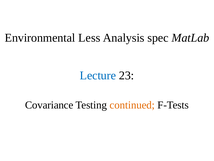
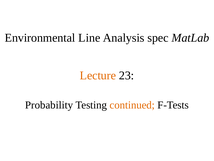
Less: Less -> Line
Lecture colour: blue -> orange
Covariance: Covariance -> Probability
